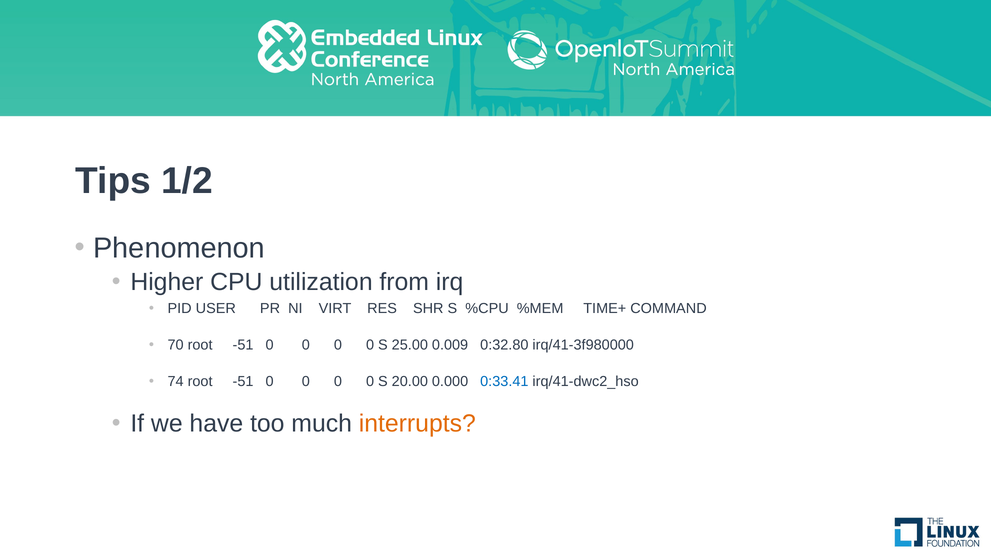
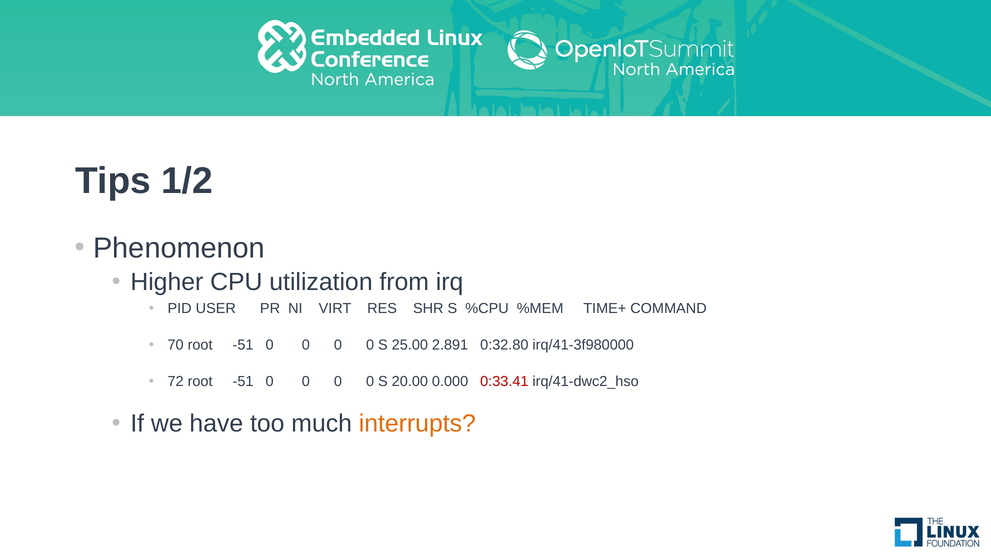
0.009: 0.009 -> 2.891
74: 74 -> 72
0:33.41 colour: blue -> red
